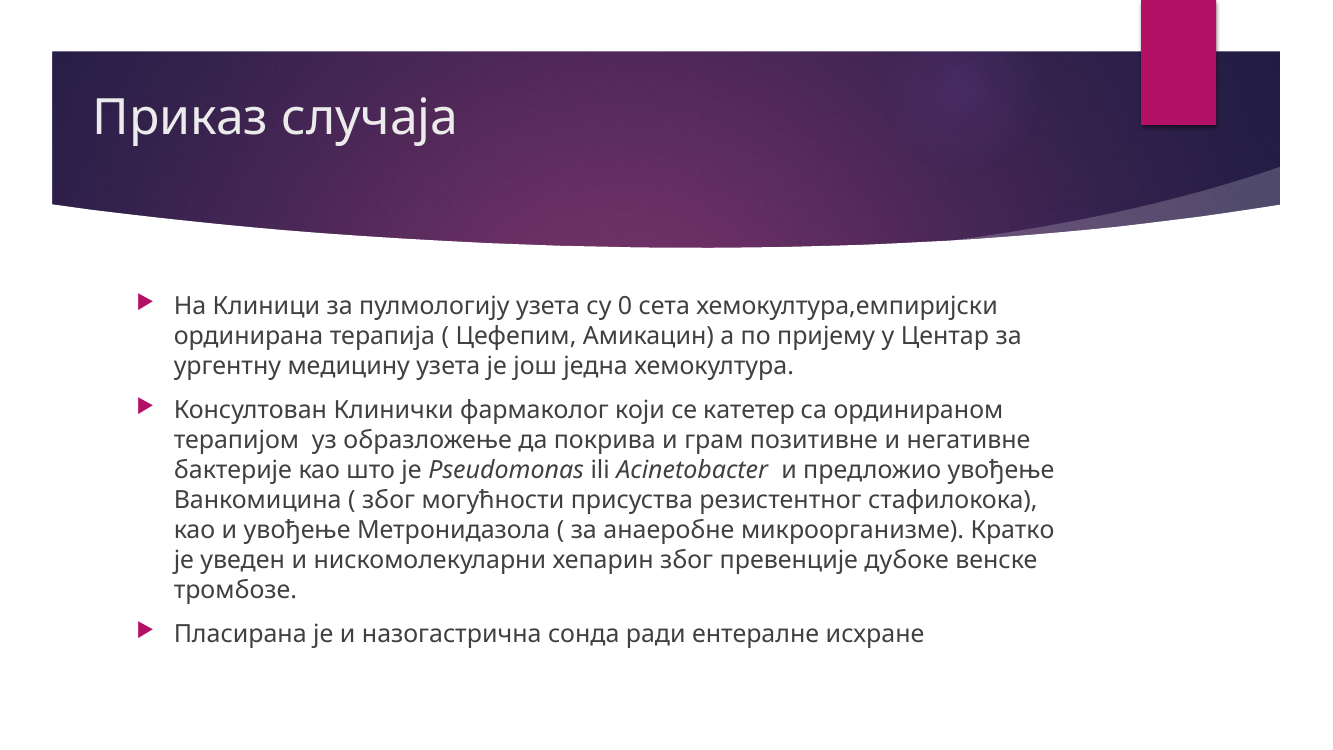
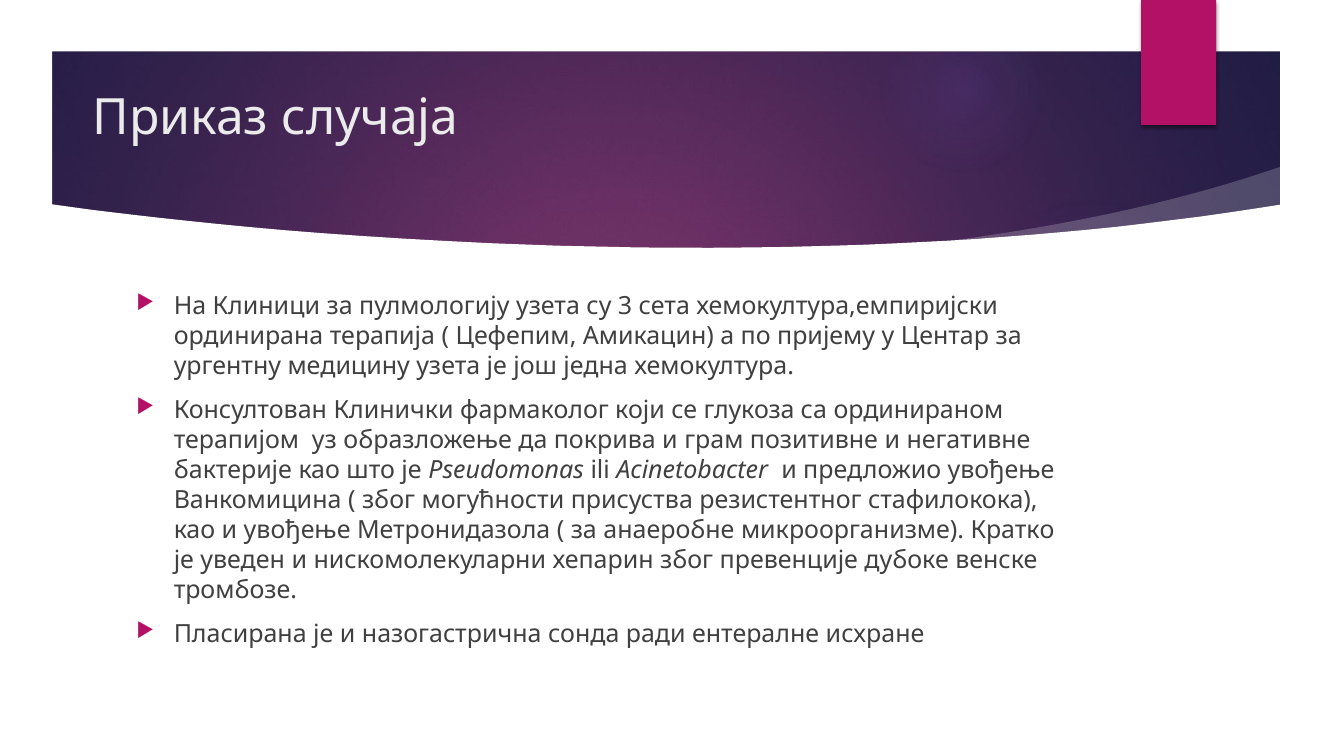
0: 0 -> 3
катетер: катетер -> глукоза
